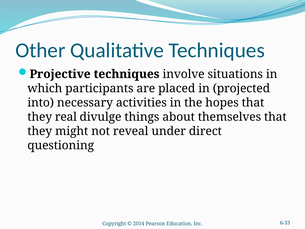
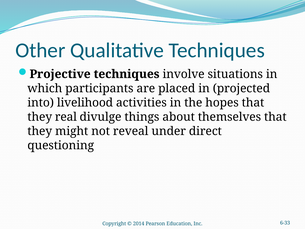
necessary: necessary -> livelihood
